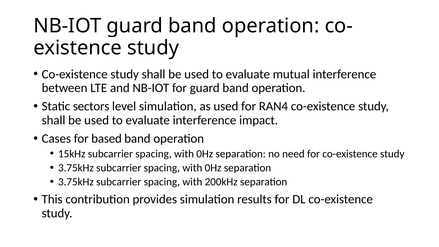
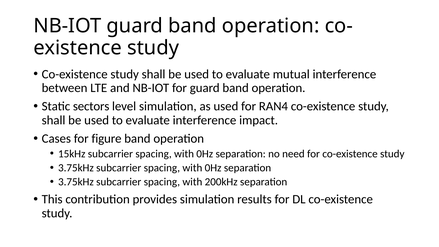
based: based -> figure
